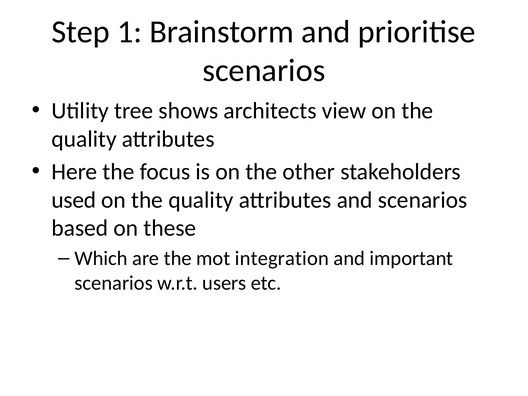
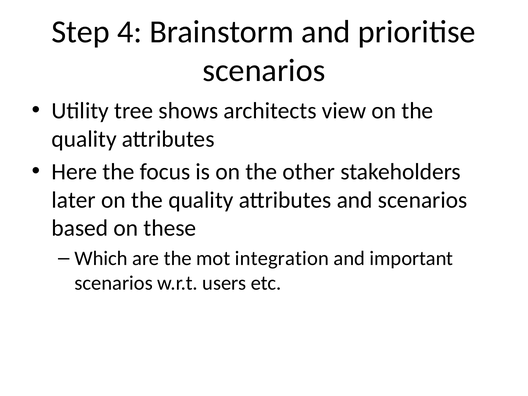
1: 1 -> 4
used: used -> later
